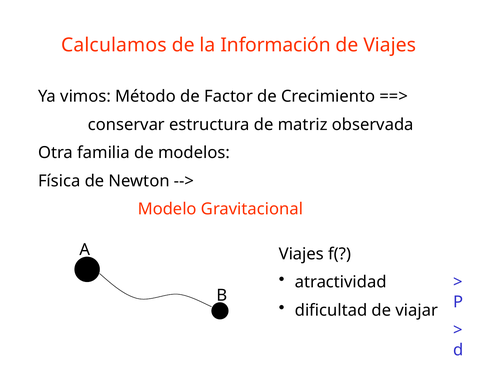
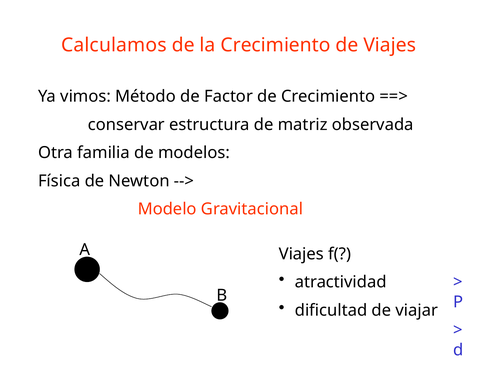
la Información: Información -> Crecimiento
